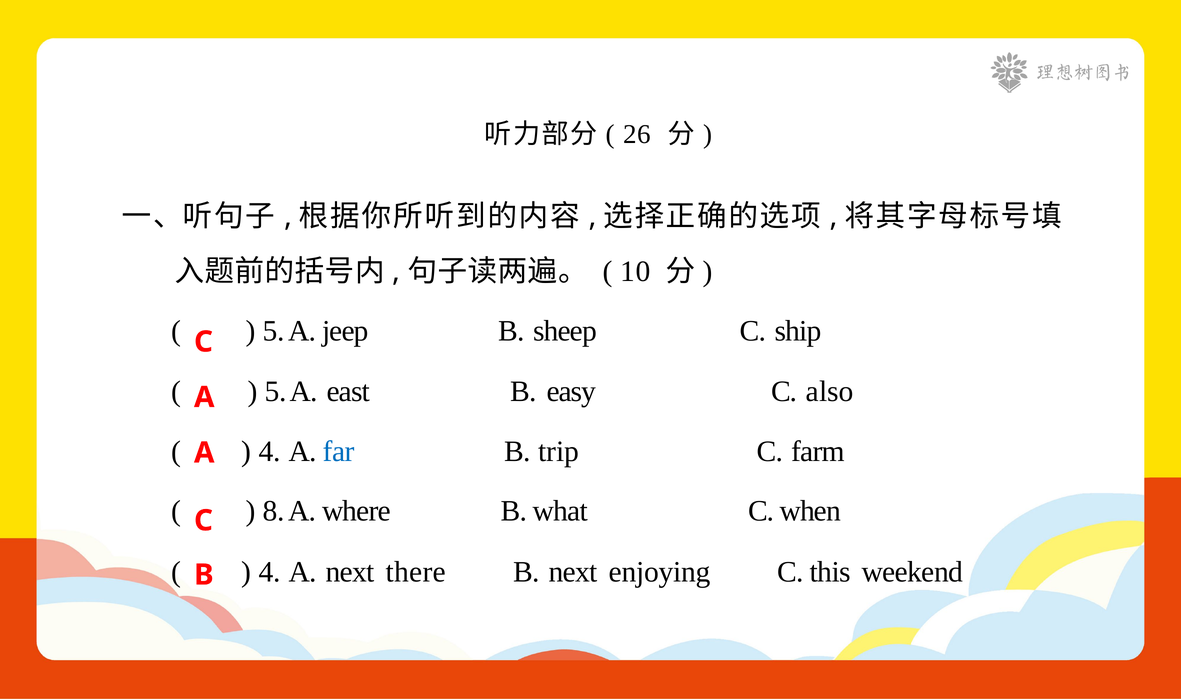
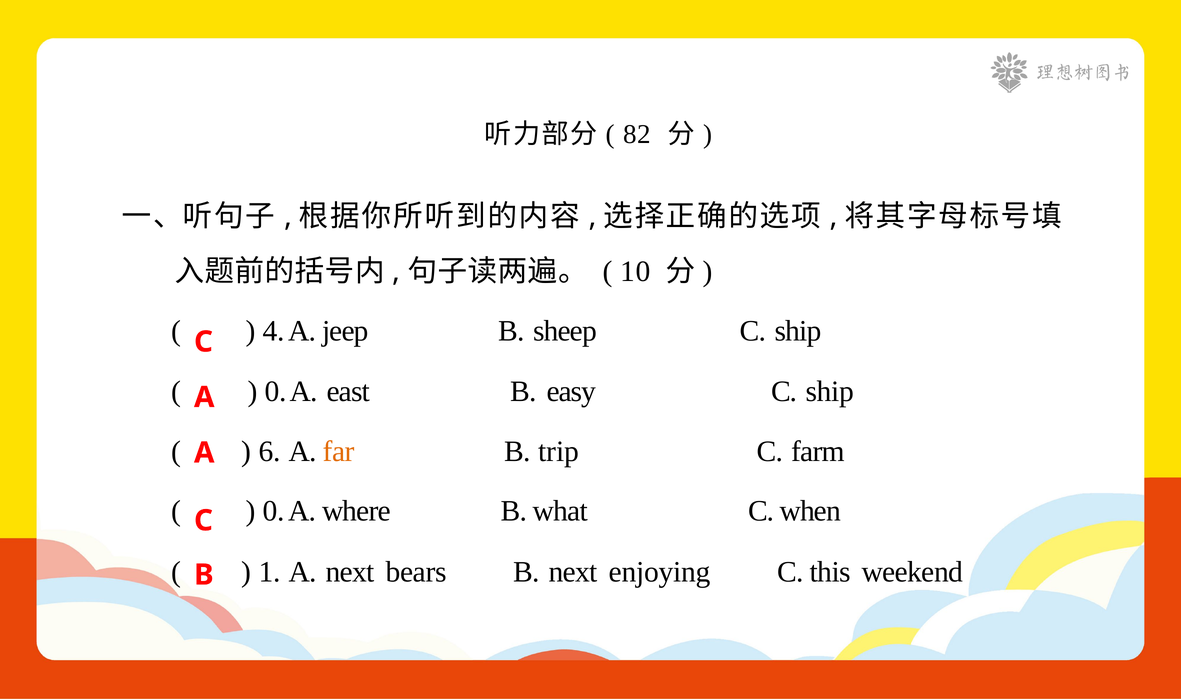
26: 26 -> 82
5 at (274, 331): 5 -> 4
5 at (275, 392): 5 -> 0
easy C also: also -> ship
4 at (269, 451): 4 -> 6
far colour: blue -> orange
8 at (274, 511): 8 -> 0
4 at (269, 572): 4 -> 1
there: there -> bears
